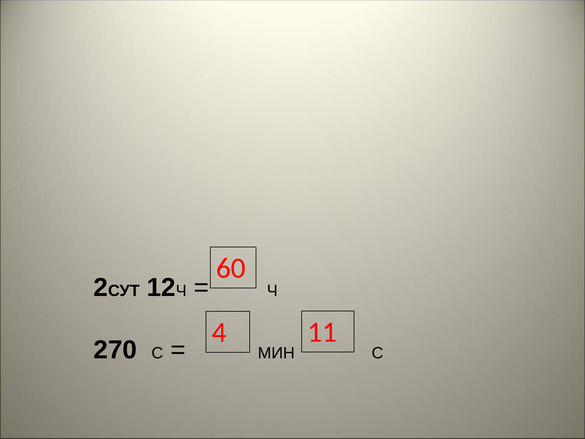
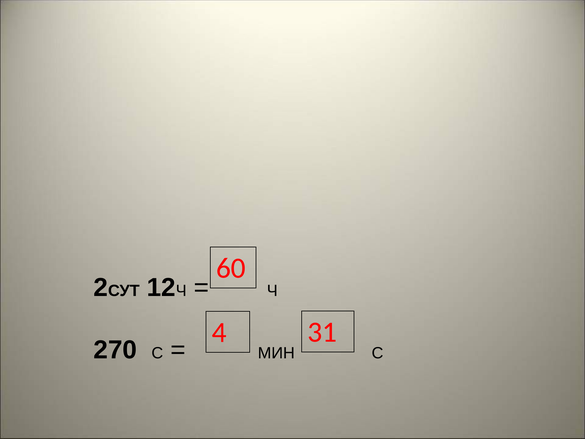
11: 11 -> 31
